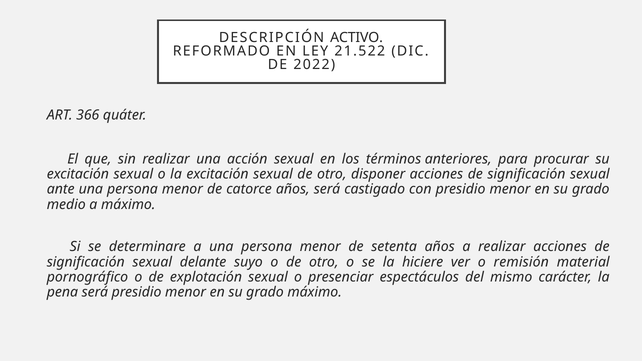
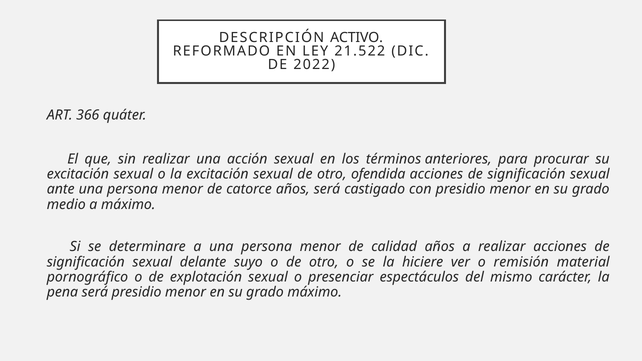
disponer: disponer -> ofendida
setenta: setenta -> calidad
